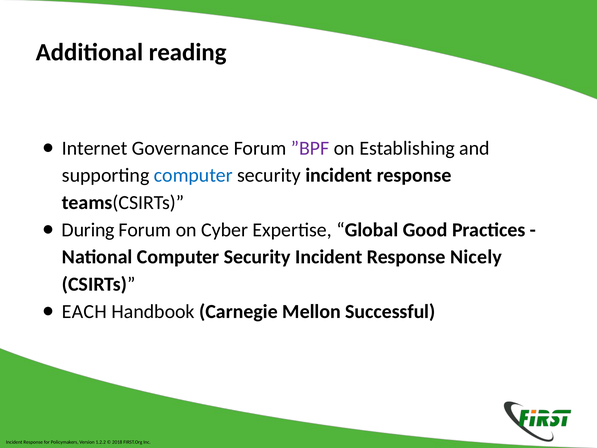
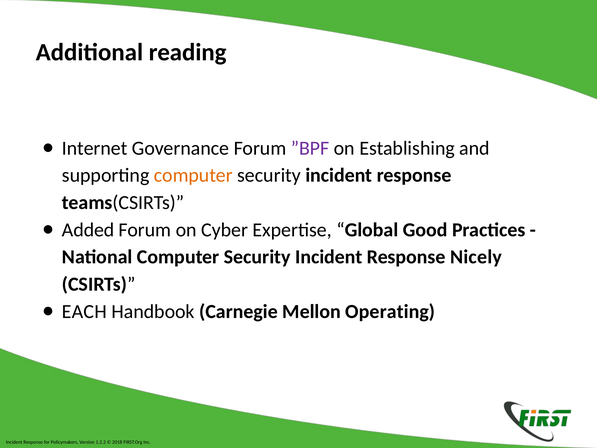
computer at (193, 175) colour: blue -> orange
During: During -> Added
Successful: Successful -> Operating
